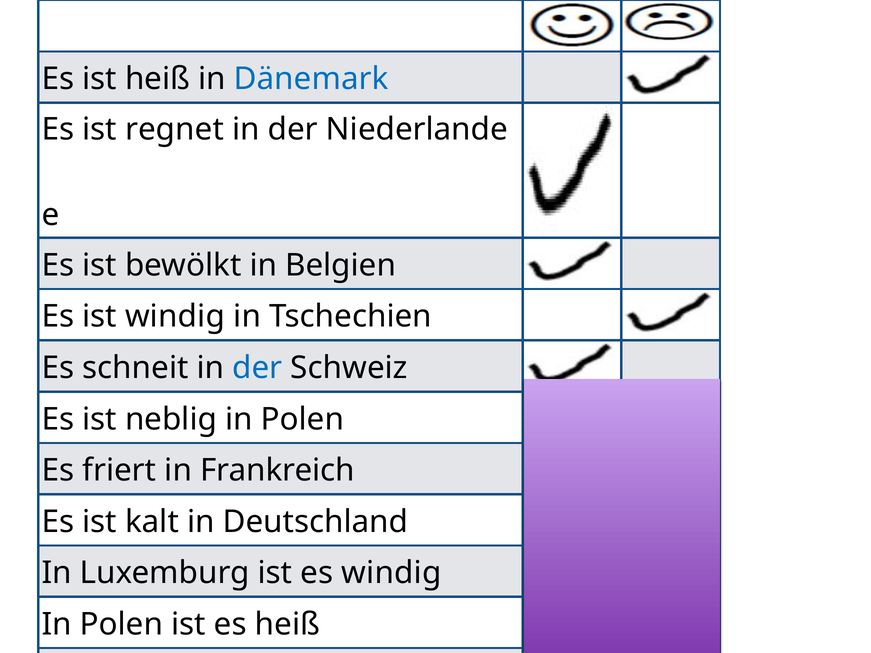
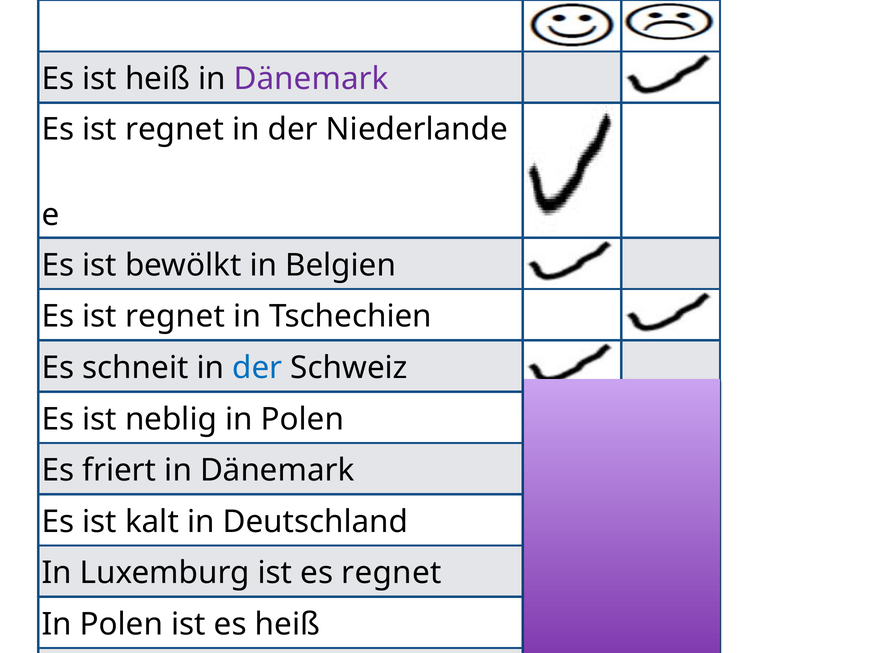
Dänemark at (311, 79) colour: blue -> purple
windig at (175, 317): windig -> regnet
friert in Frankreich: Frankreich -> Dänemark
es windig: windig -> regnet
